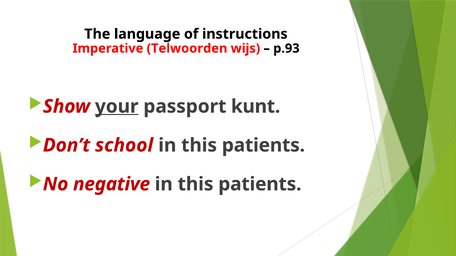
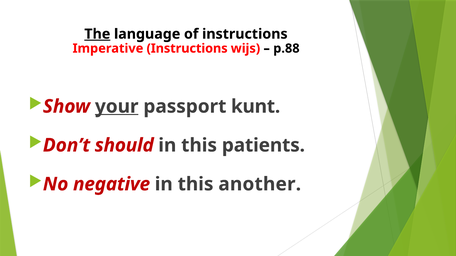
The underline: none -> present
Imperative Telwoorden: Telwoorden -> Instructions
p.93: p.93 -> p.88
school: school -> should
patients at (260, 184): patients -> another
